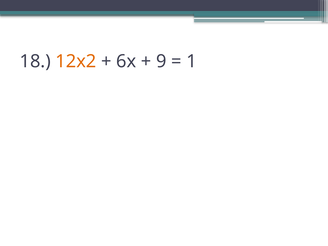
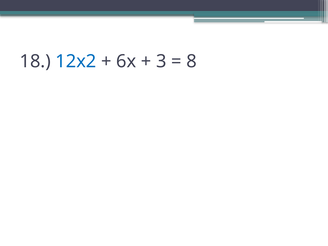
12x2 colour: orange -> blue
9: 9 -> 3
1: 1 -> 8
